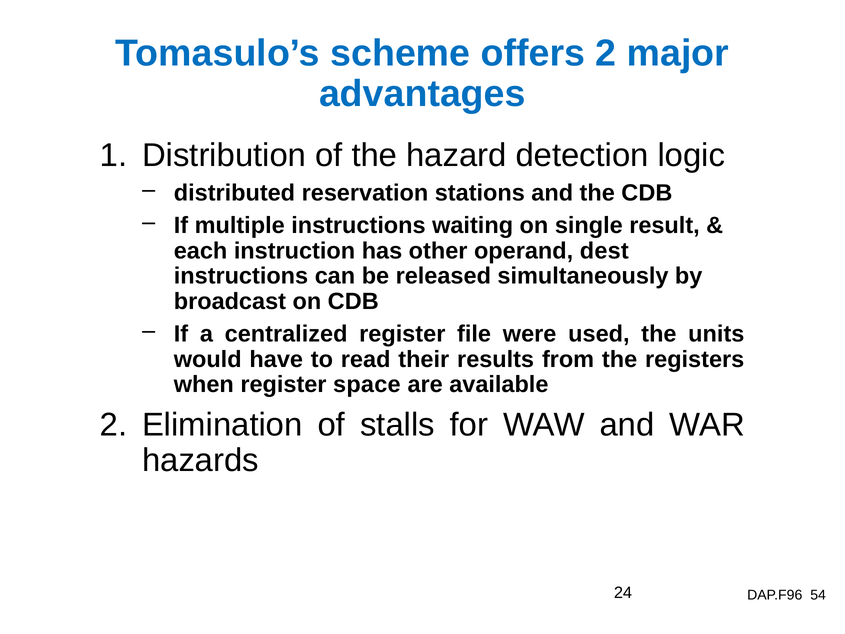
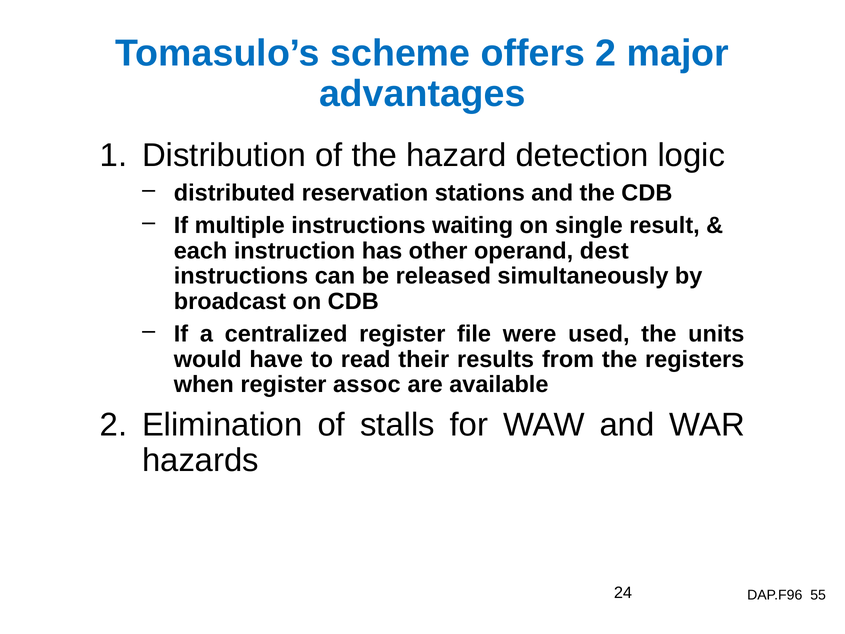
space: space -> assoc
54: 54 -> 55
